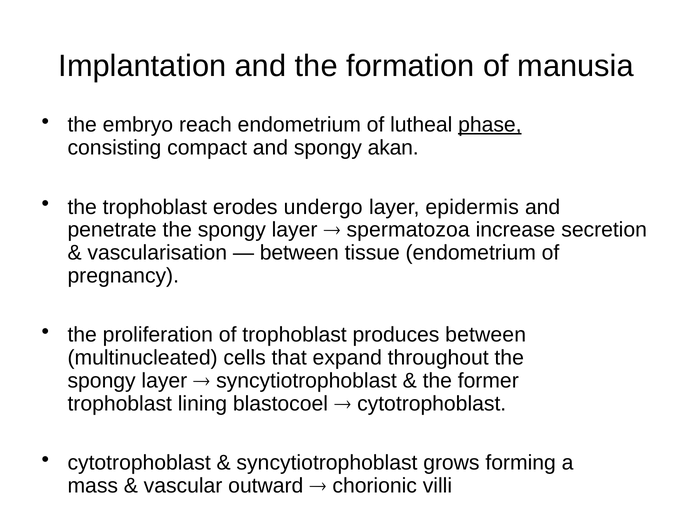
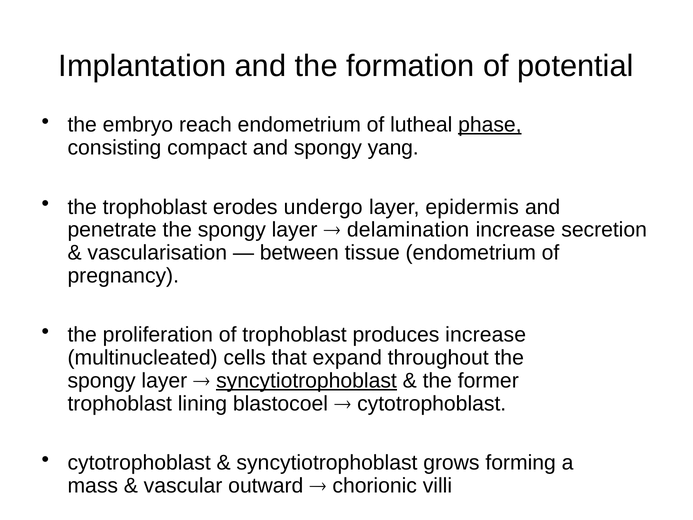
manusia: manusia -> potential
akan: akan -> yang
spermatozoa: spermatozoa -> delamination
produces between: between -> increase
syncytiotrophoblast at (306, 381) underline: none -> present
